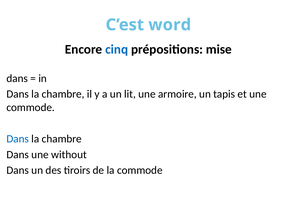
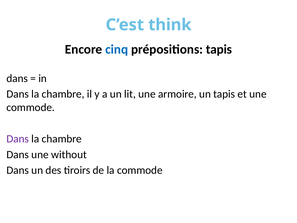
word: word -> think
prépositions mise: mise -> tapis
Dans at (18, 139) colour: blue -> purple
